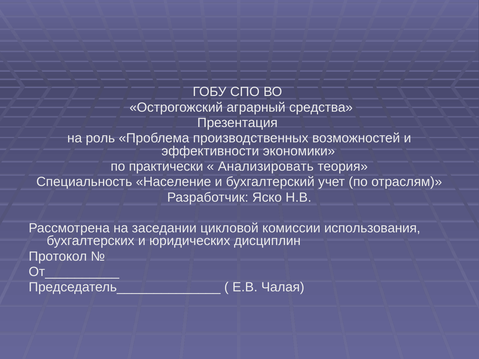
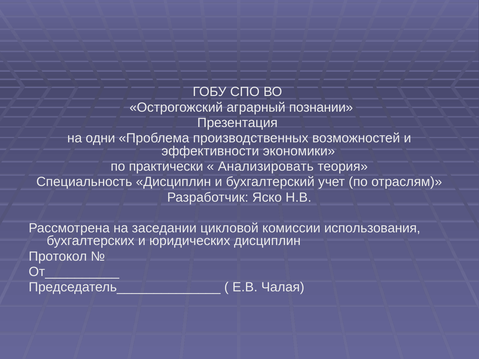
средства: средства -> познании
роль: роль -> одни
Специальность Население: Население -> Дисциплин
